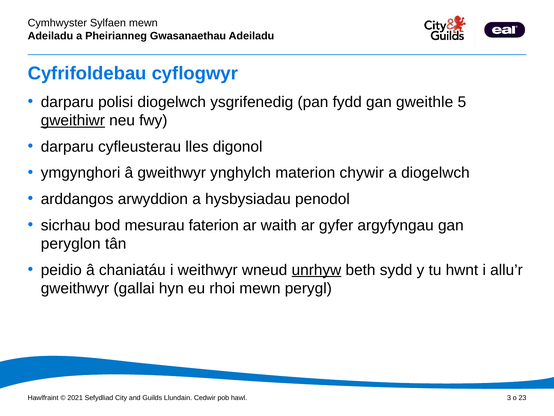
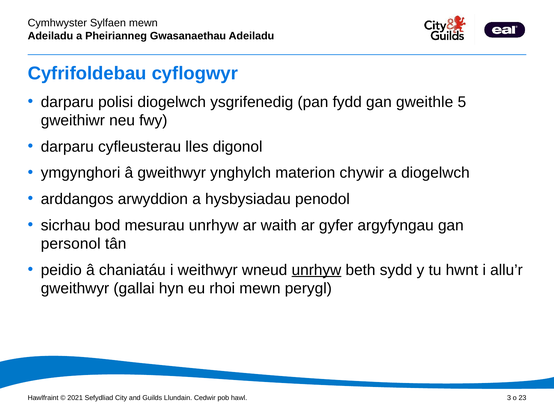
gweithiwr underline: present -> none
mesurau faterion: faterion -> unrhyw
peryglon: peryglon -> personol
